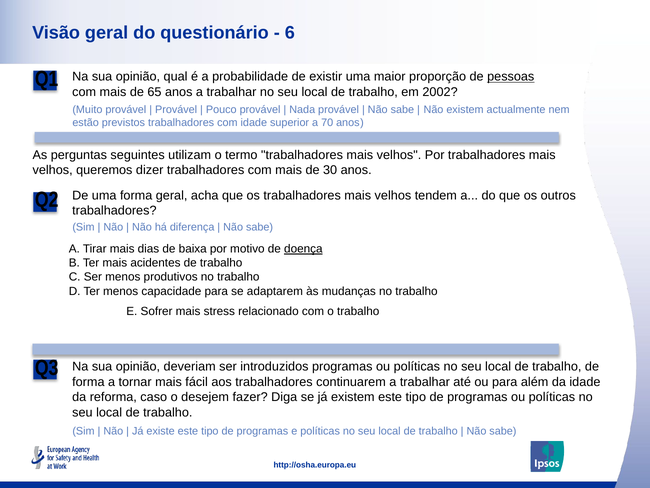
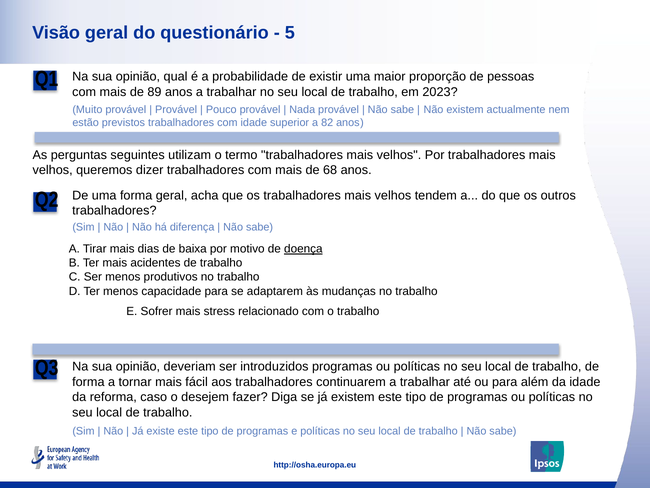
6: 6 -> 5
pessoas underline: present -> none
65: 65 -> 89
2002: 2002 -> 2023
70: 70 -> 82
30: 30 -> 68
